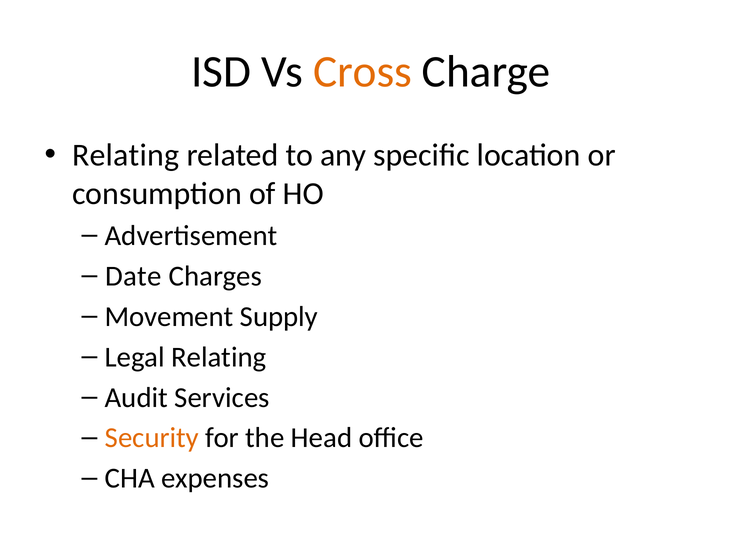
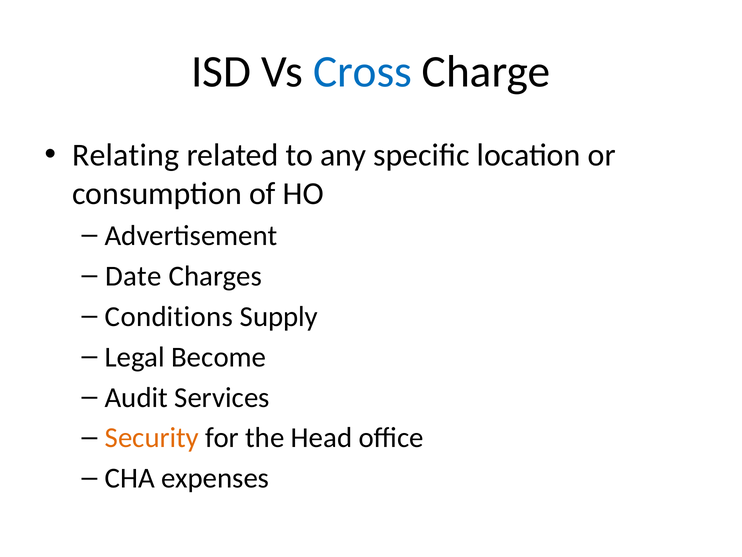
Cross colour: orange -> blue
Movement: Movement -> Conditions
Legal Relating: Relating -> Become
